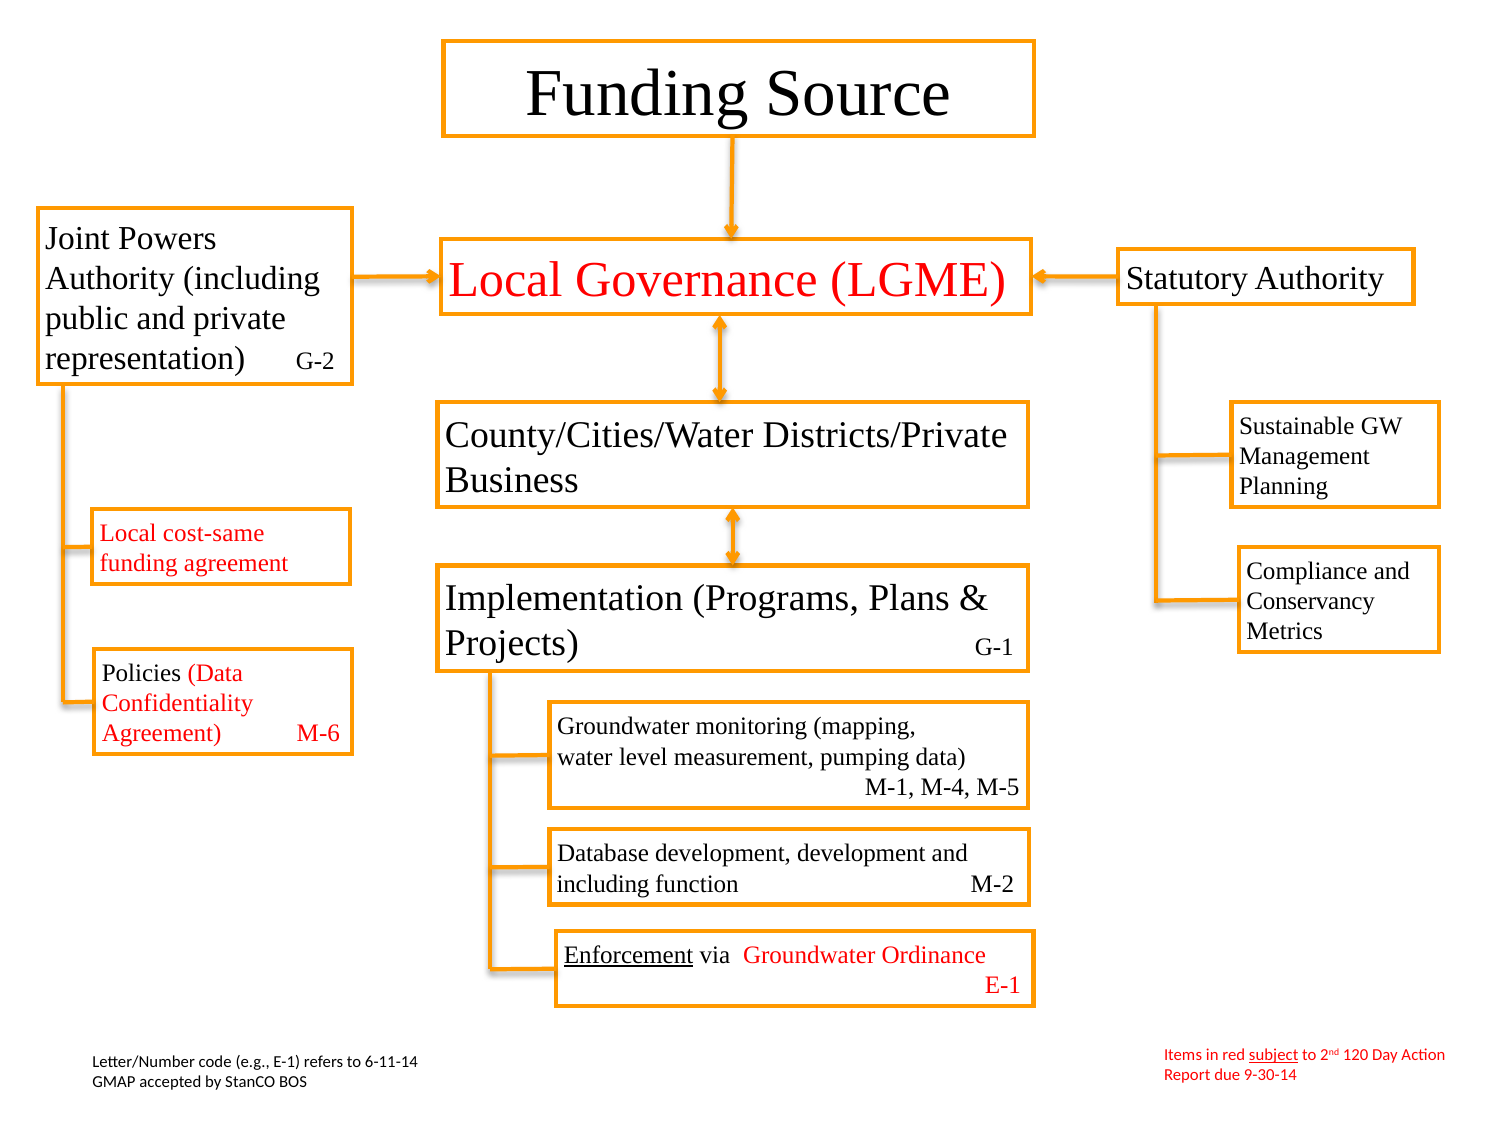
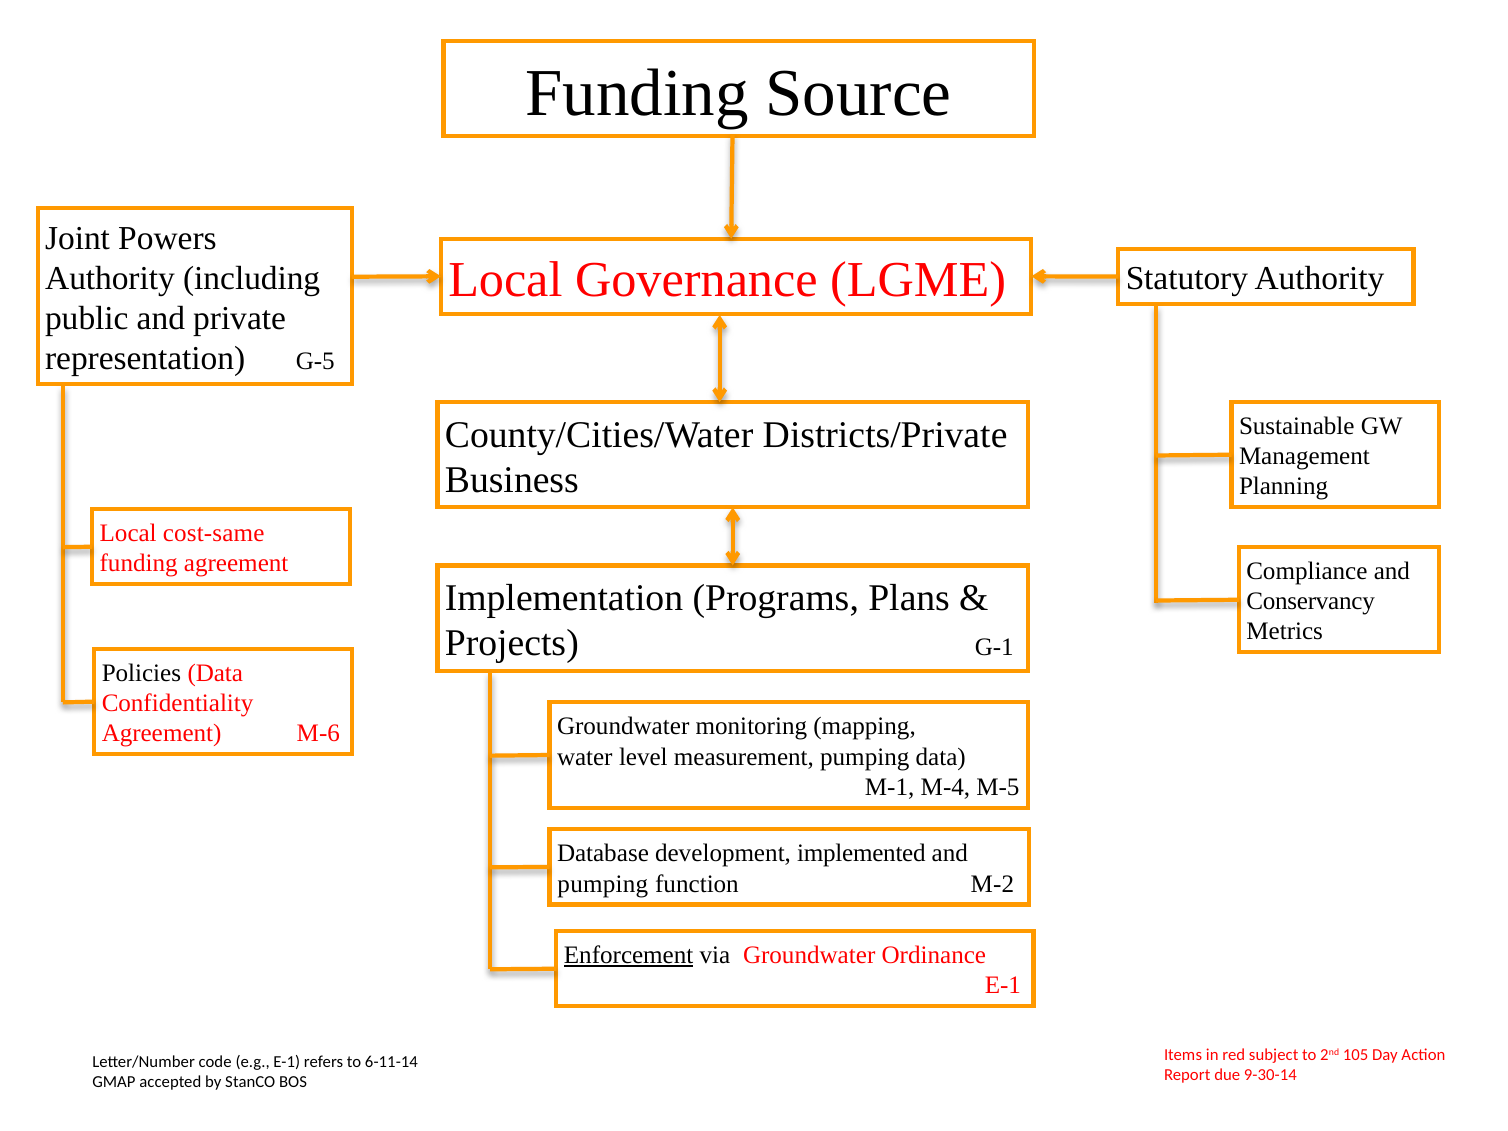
G-2: G-2 -> G-5
development development: development -> implemented
including at (603, 884): including -> pumping
subject underline: present -> none
120: 120 -> 105
